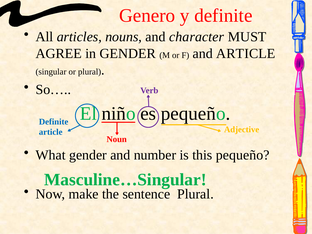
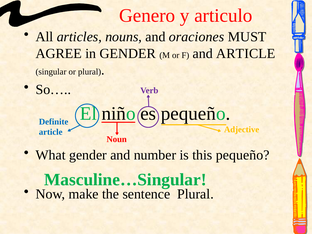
y definite: definite -> articulo
character: character -> oraciones
